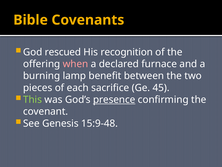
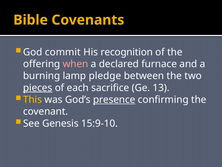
rescued: rescued -> commit
benefit: benefit -> pledge
pieces underline: none -> present
45: 45 -> 13
This colour: light green -> yellow
15:9-48: 15:9-48 -> 15:9-10
